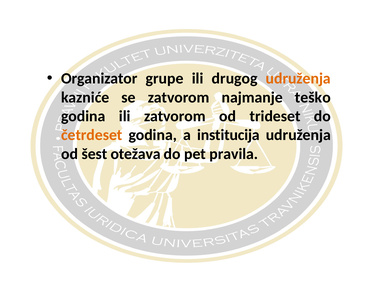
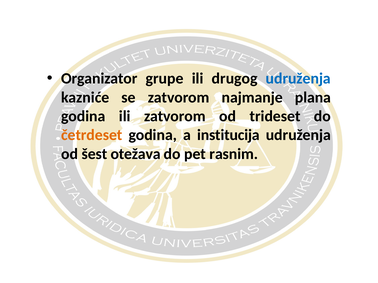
udruženja at (298, 79) colour: orange -> blue
teško: teško -> plana
pravila: pravila -> rasnim
